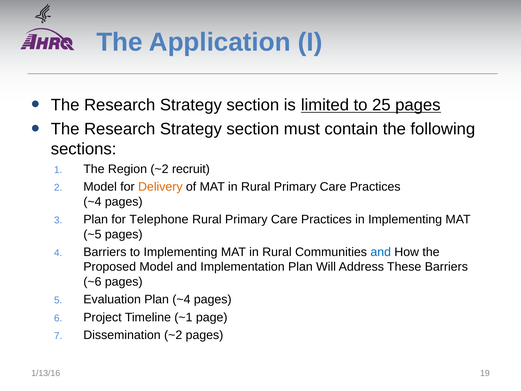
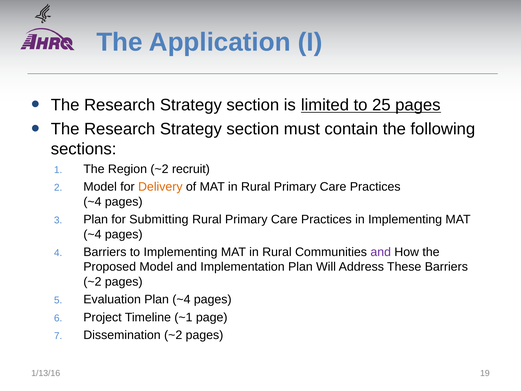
Telephone: Telephone -> Submitting
~5 at (92, 234): ~5 -> ~4
and at (381, 252) colour: blue -> purple
~6 at (92, 281): ~6 -> ~2
